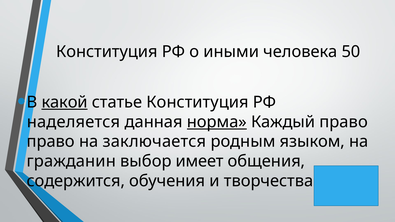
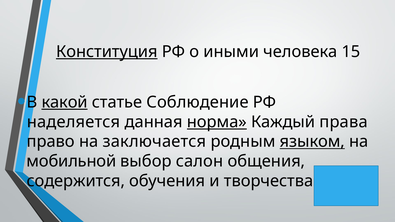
Конституция at (107, 52) underline: none -> present
50: 50 -> 15
статье Конституция: Конституция -> Соблюдение
Каждый право: право -> права
языком underline: none -> present
гражданин: гражданин -> мобильной
имеет: имеет -> салон
